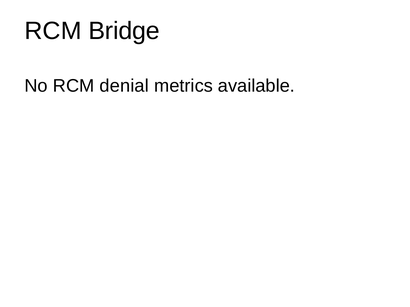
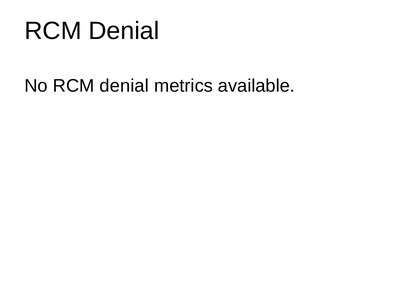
Bridge at (124, 31): Bridge -> Denial
